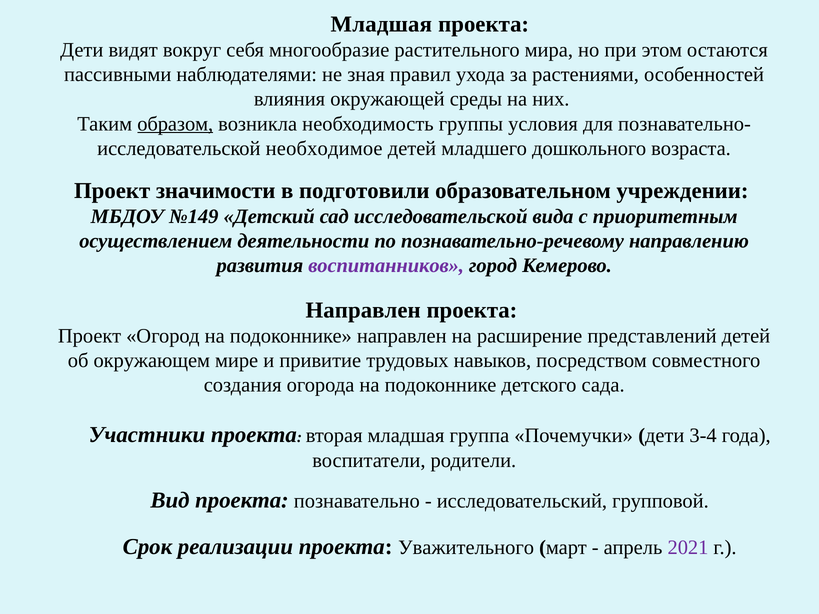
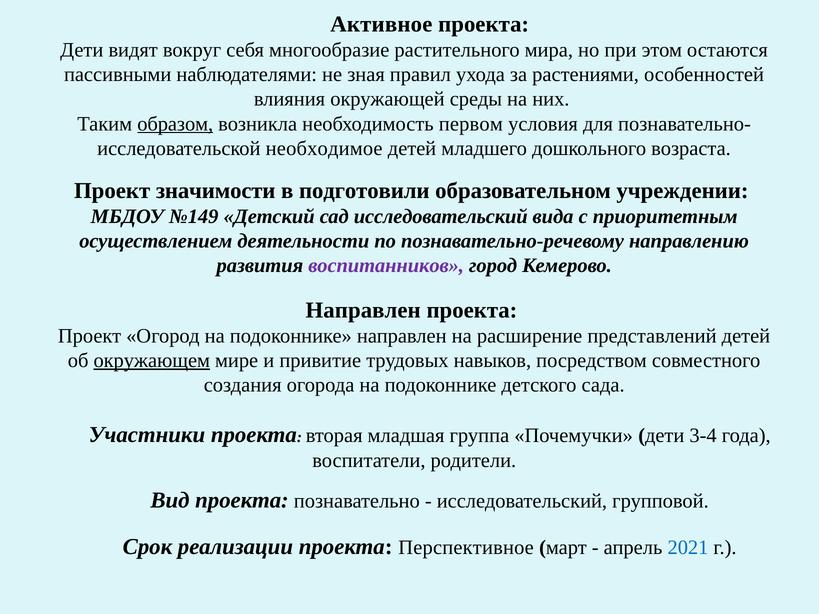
Младшая at (381, 24): Младшая -> Активное
группы: группы -> первом
сад исследовательской: исследовательской -> исследовательский
окружающем underline: none -> present
Уважительного: Уважительного -> Перспективное
2021 colour: purple -> blue
